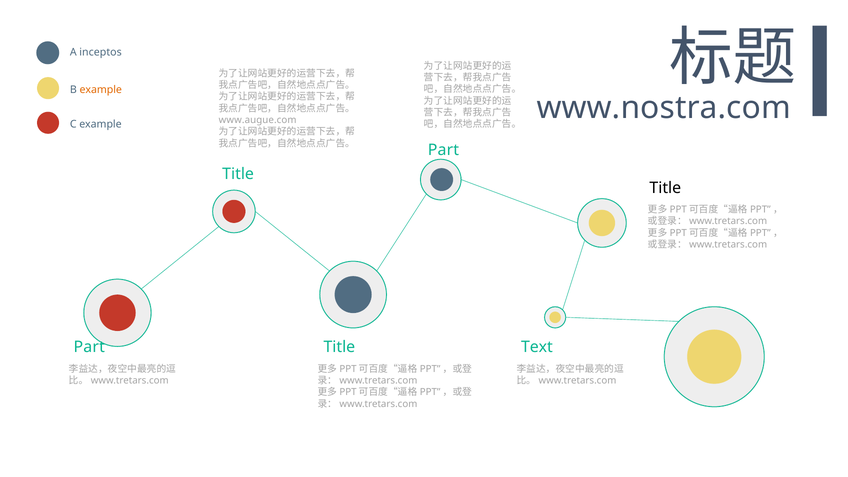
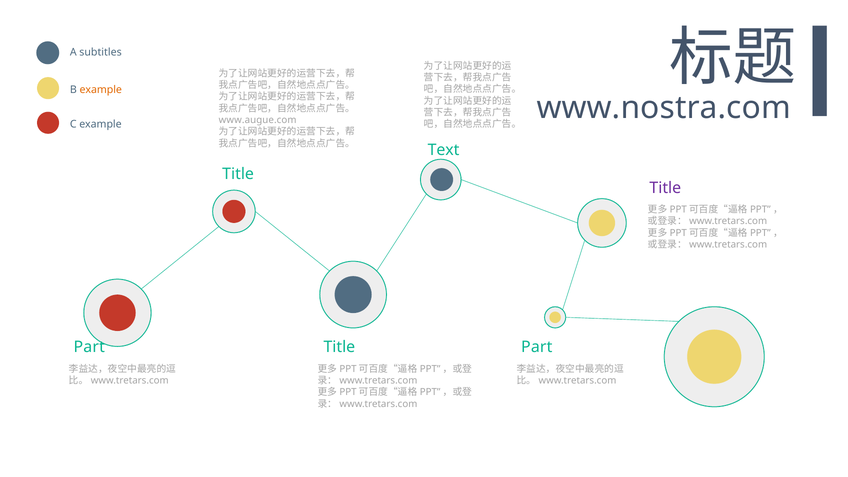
inceptos: inceptos -> subtitles
Part at (443, 150): Part -> Text
Title at (665, 188) colour: black -> purple
Text at (537, 347): Text -> Part
